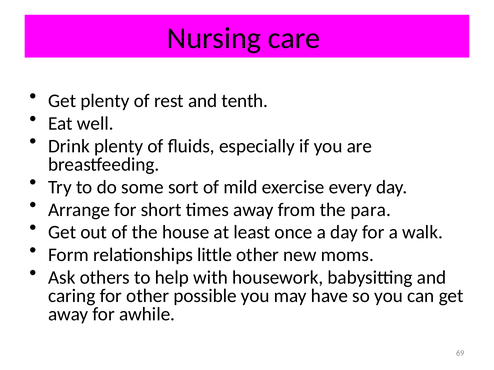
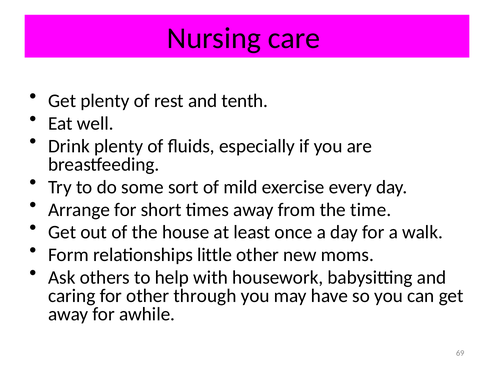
para: para -> time
possible: possible -> through
